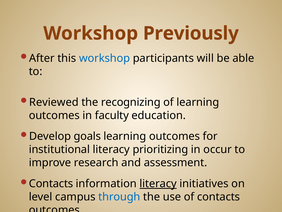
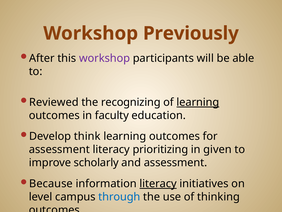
workshop at (105, 58) colour: blue -> purple
learning at (198, 102) underline: none -> present
goals: goals -> think
institutional at (59, 149): institutional -> assessment
occur: occur -> given
research: research -> scholarly
Contacts at (51, 183): Contacts -> Because
of contacts: contacts -> thinking
